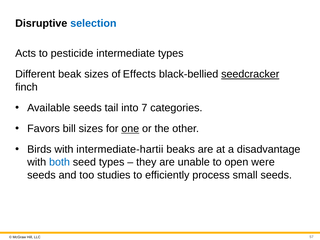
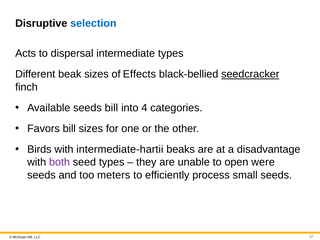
pesticide: pesticide -> dispersal
seeds tail: tail -> bill
7: 7 -> 4
one underline: present -> none
both colour: blue -> purple
studies: studies -> meters
